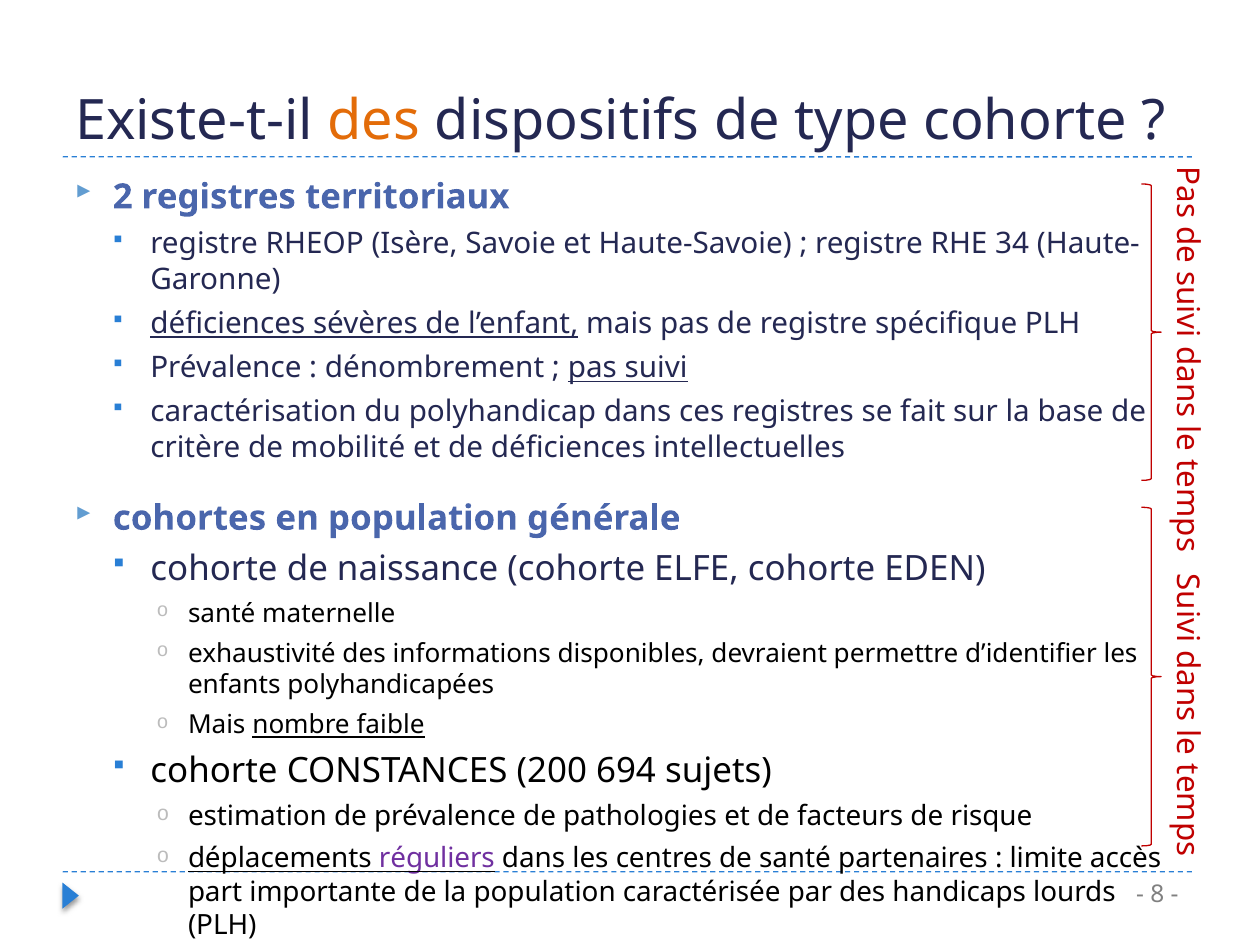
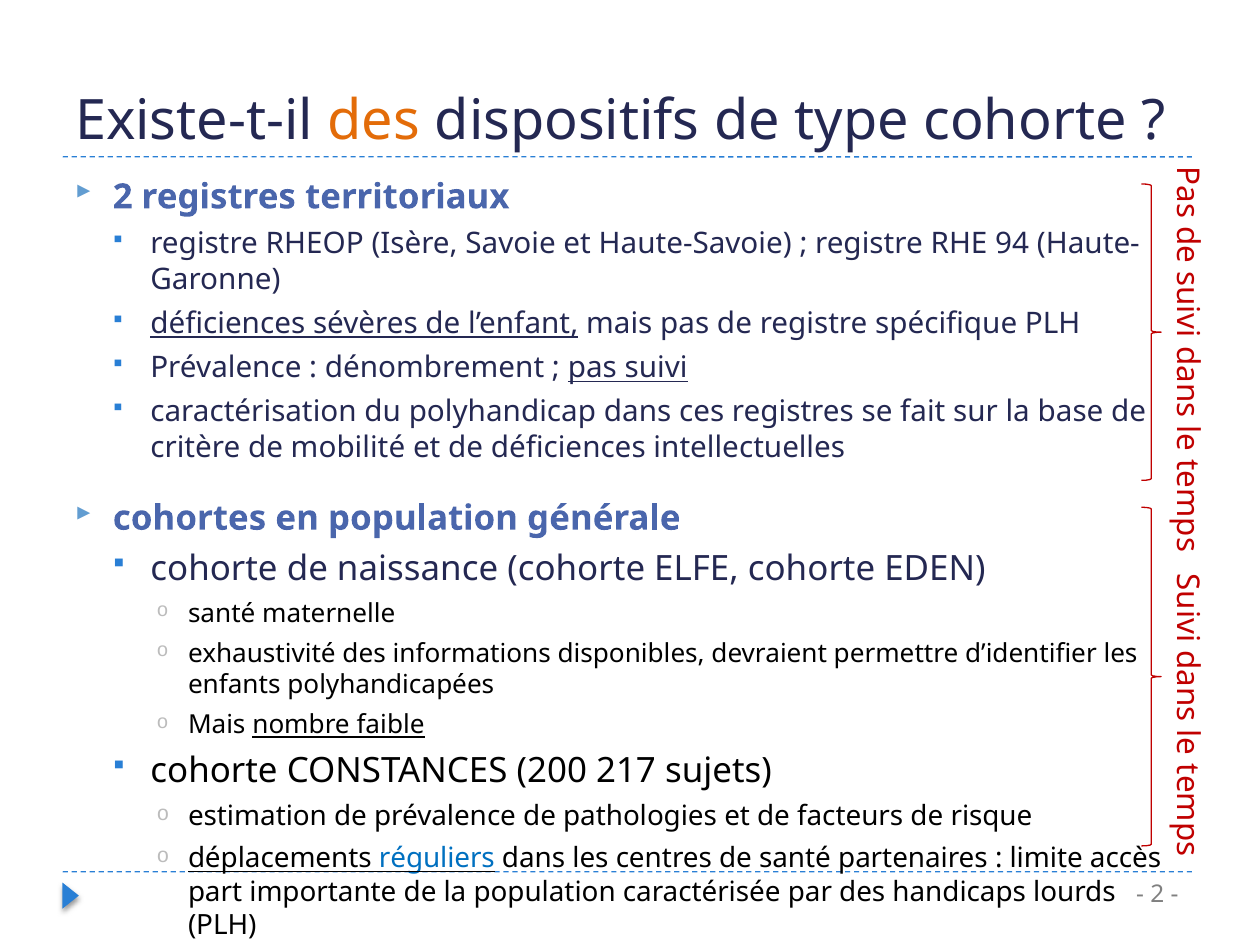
34: 34 -> 94
694: 694 -> 217
réguliers colour: purple -> blue
8 at (1157, 895): 8 -> 2
